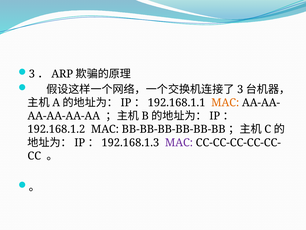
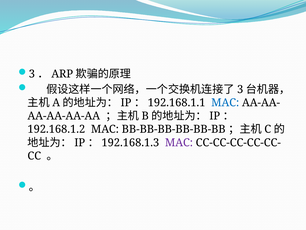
MAC at (225, 102) colour: orange -> blue
